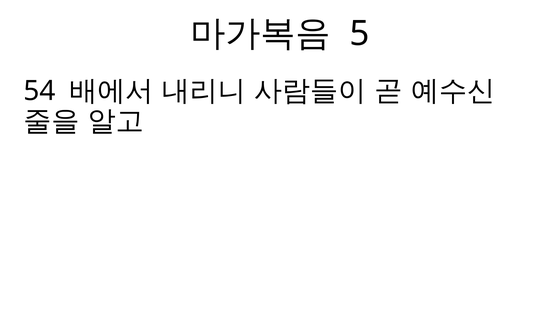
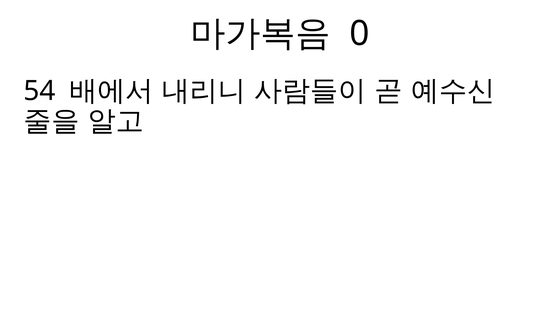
5: 5 -> 0
